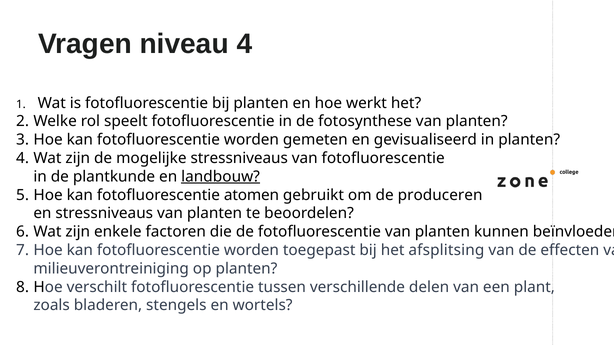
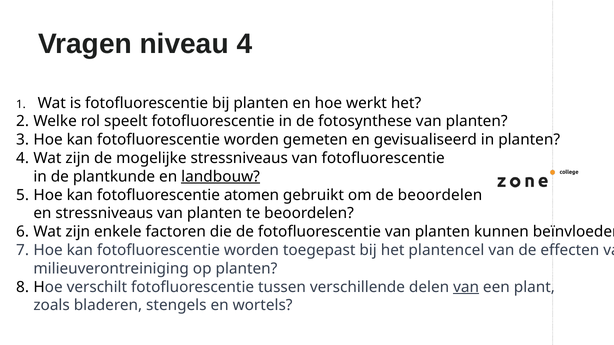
de produceren: produceren -> beoordelen
afsplitsing: afsplitsing -> plantencel
van at (466, 287) underline: none -> present
